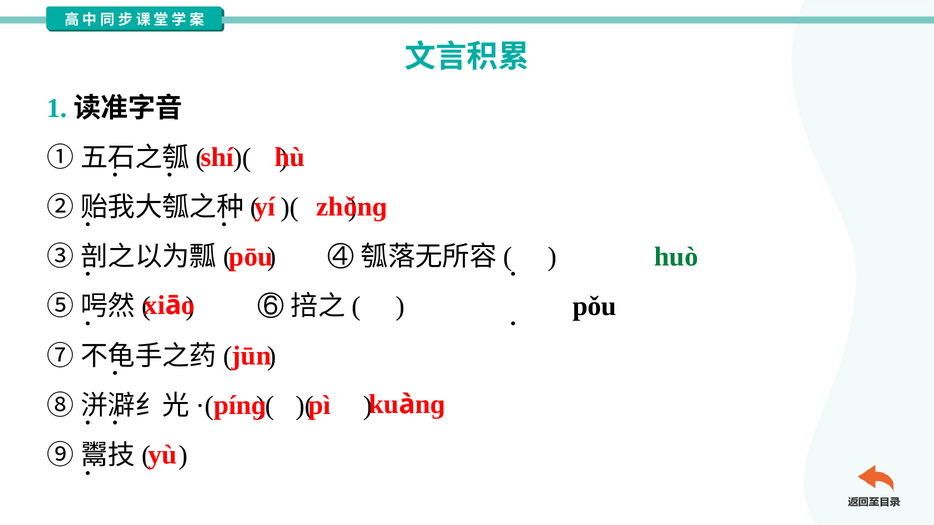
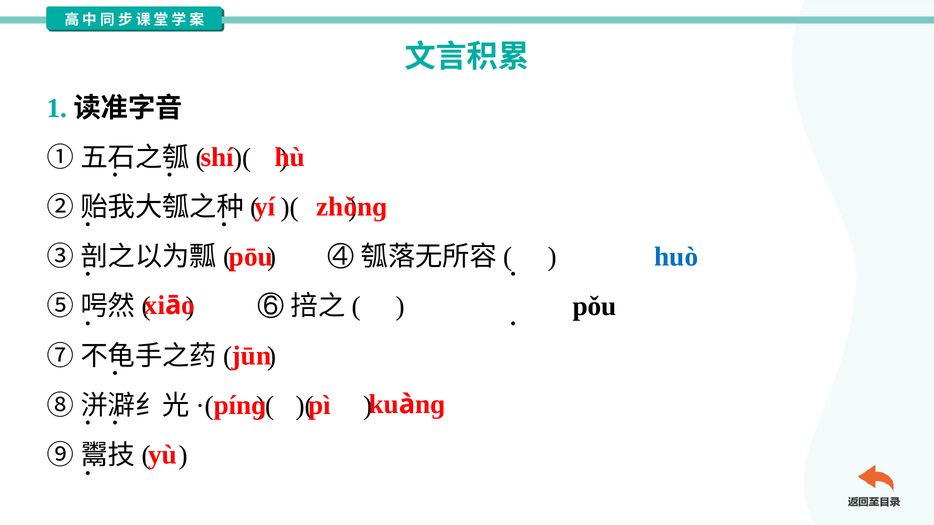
huò colour: green -> blue
